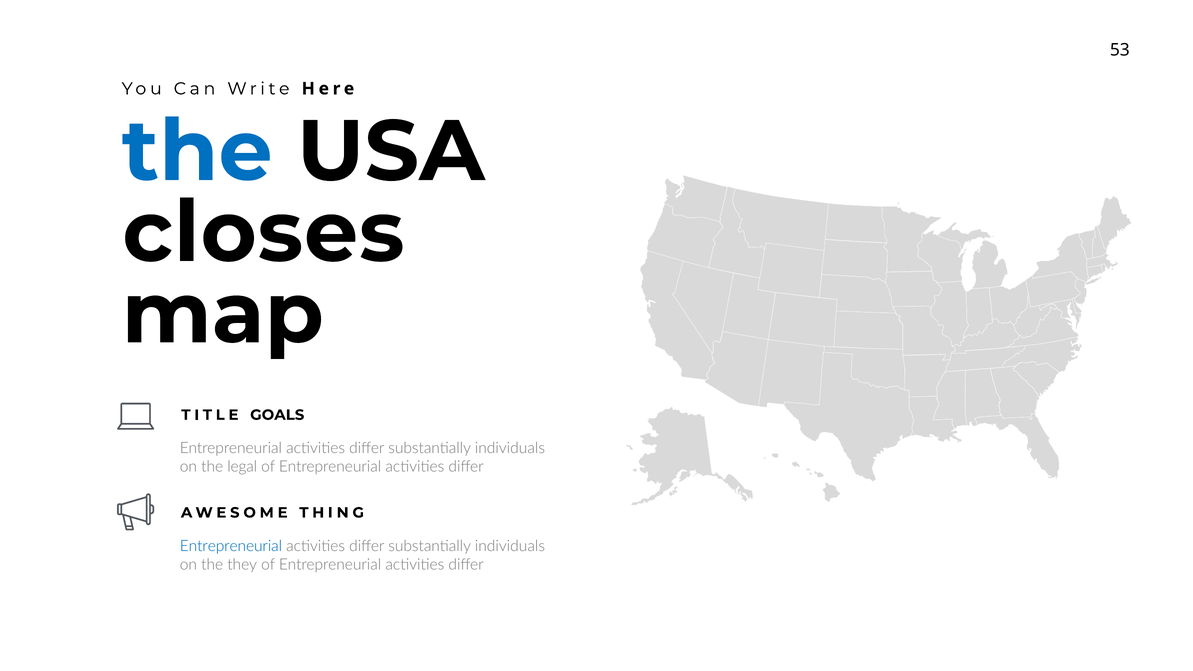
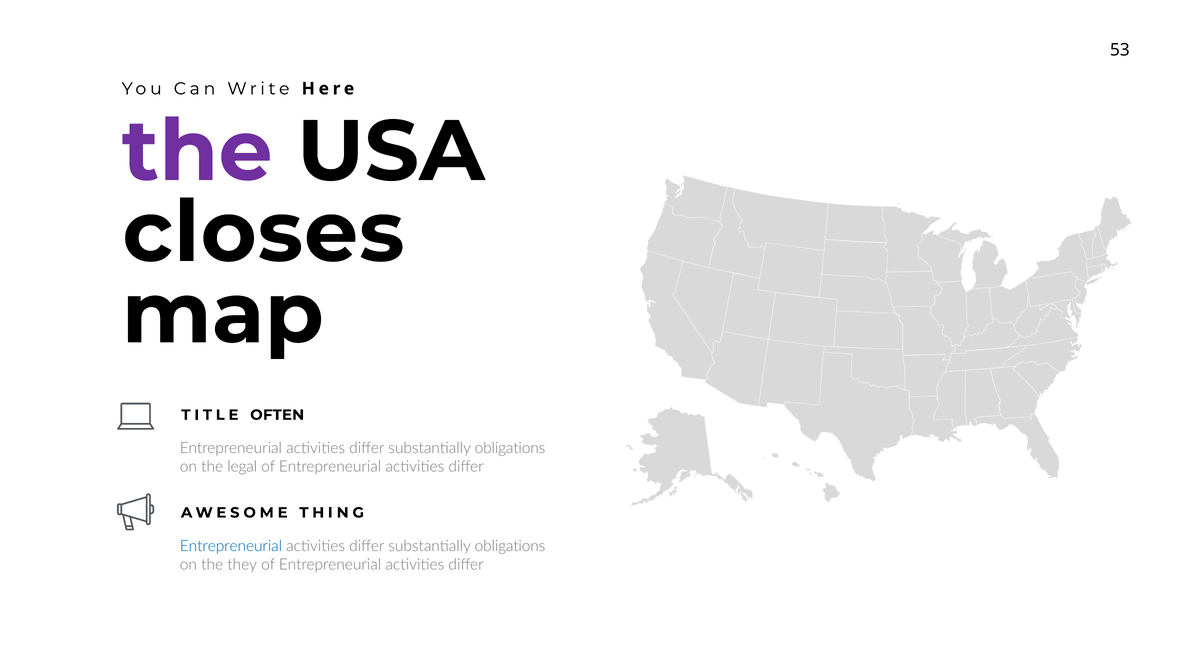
the at (197, 152) colour: blue -> purple
GOALS: GOALS -> OFTEN
individuals at (510, 448): individuals -> obligations
individuals at (510, 546): individuals -> obligations
